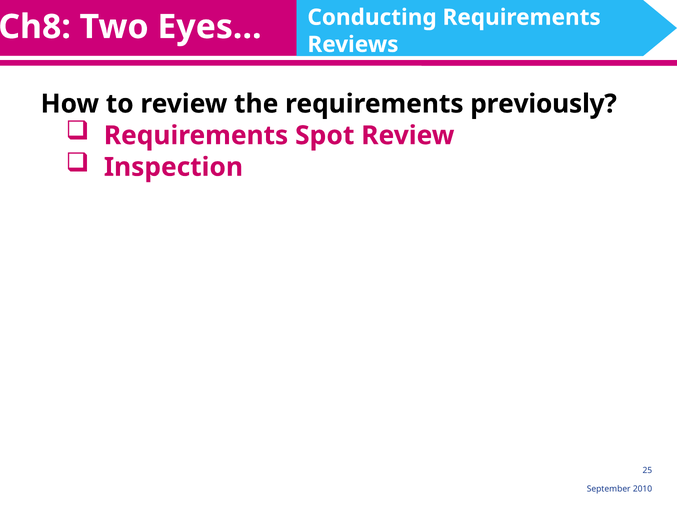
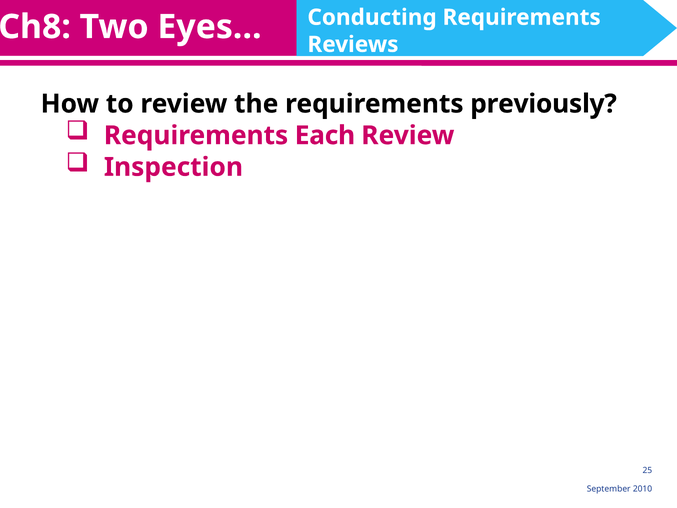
Spot: Spot -> Each
